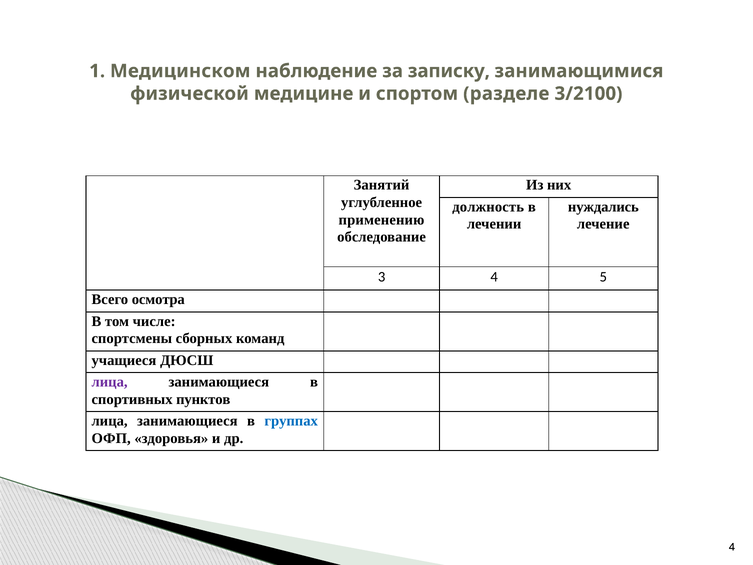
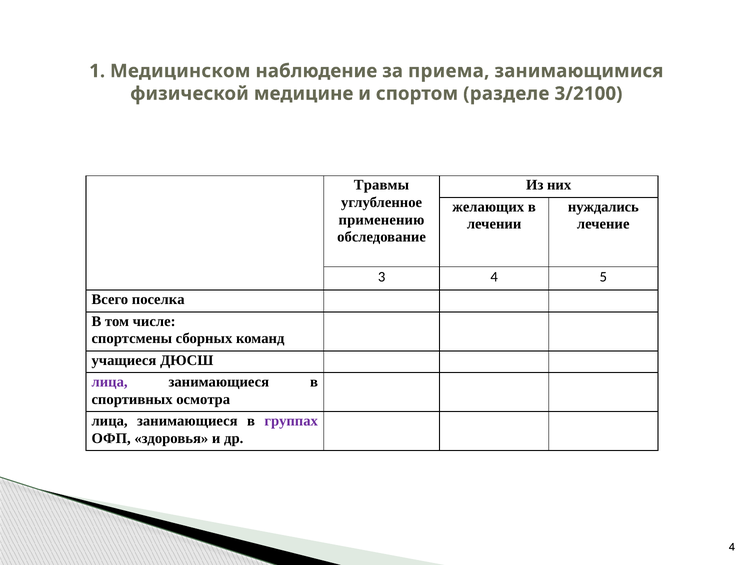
записку: записку -> приема
Занятий: Занятий -> Травмы
должность: должность -> желающих
осмотра: осмотра -> поселка
пунктов: пунктов -> осмотра
группах colour: blue -> purple
